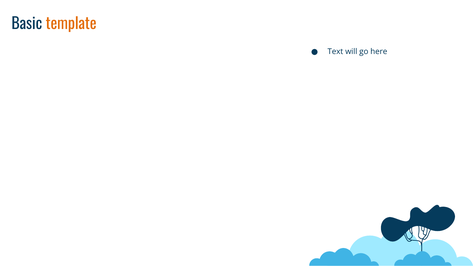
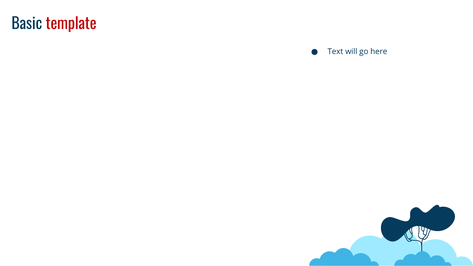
template colour: orange -> red
